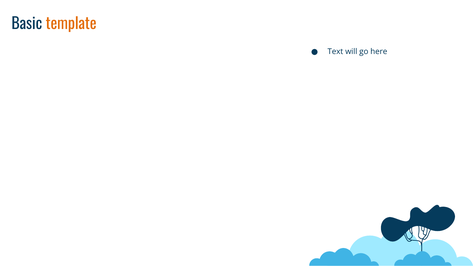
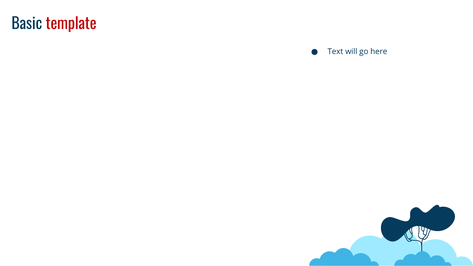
template colour: orange -> red
